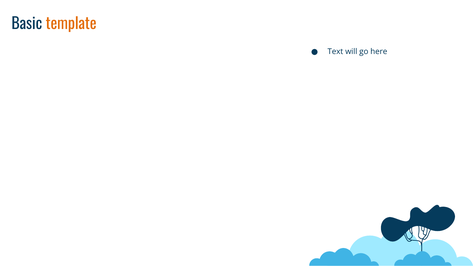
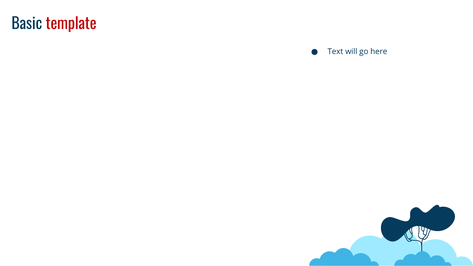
template colour: orange -> red
